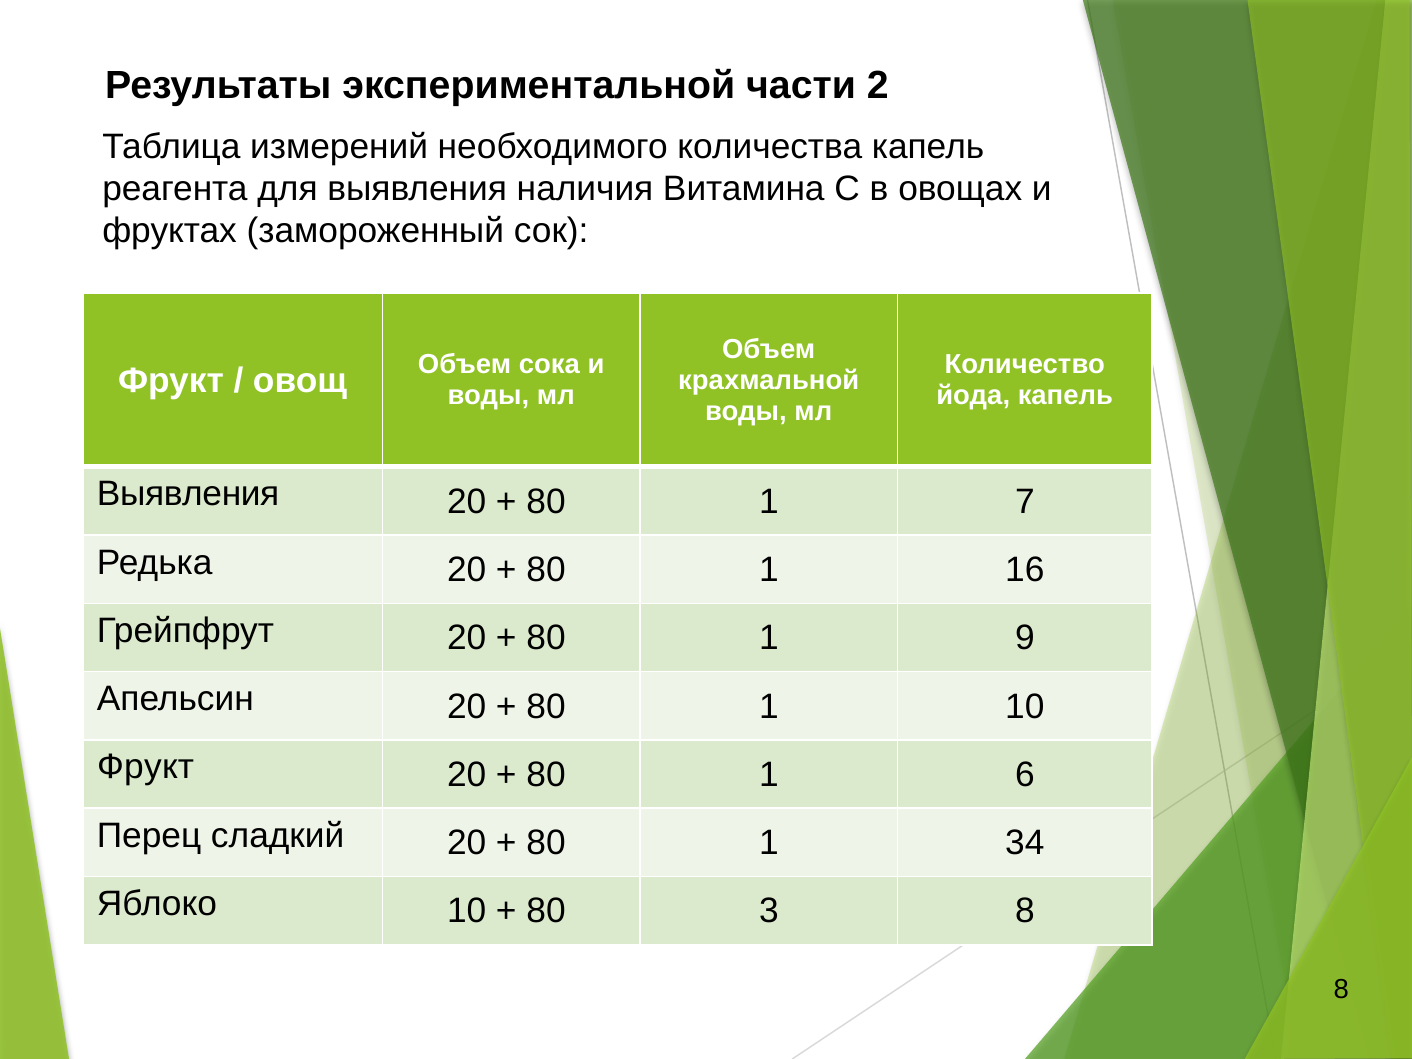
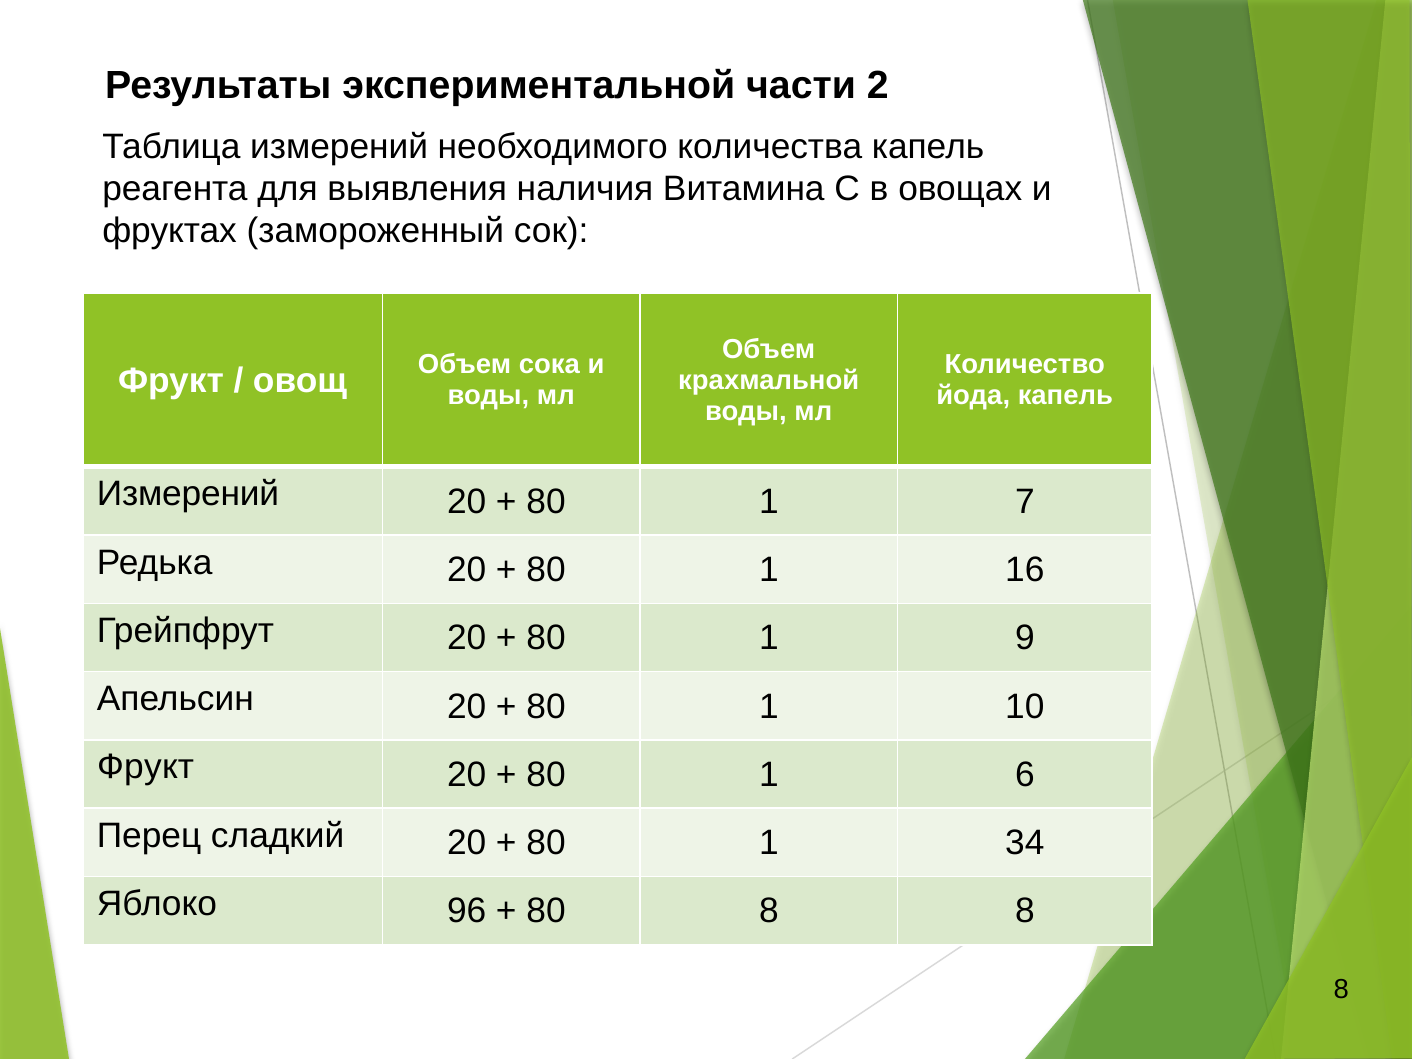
Выявления at (188, 494): Выявления -> Измерений
Яблоко 10: 10 -> 96
80 3: 3 -> 8
